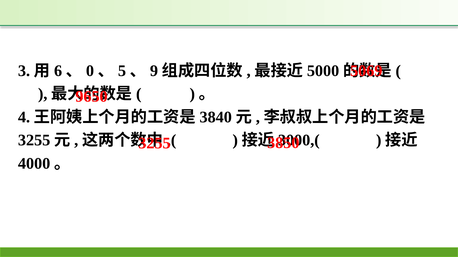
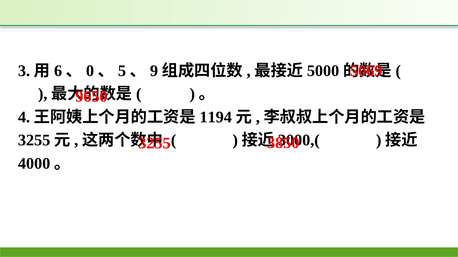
3840: 3840 -> 1194
